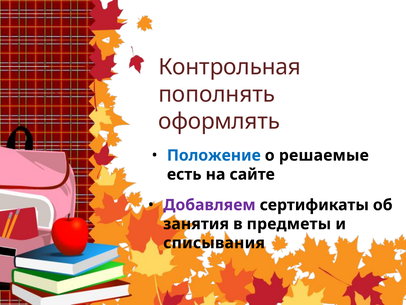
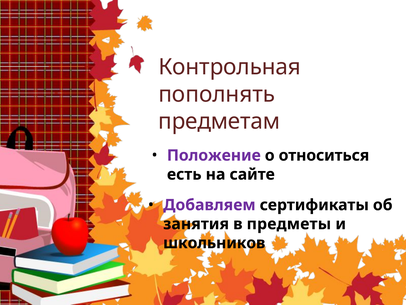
оформлять: оформлять -> предметам
Положение colour: blue -> purple
решаемые: решаемые -> относиться
списывания: списывания -> школьников
